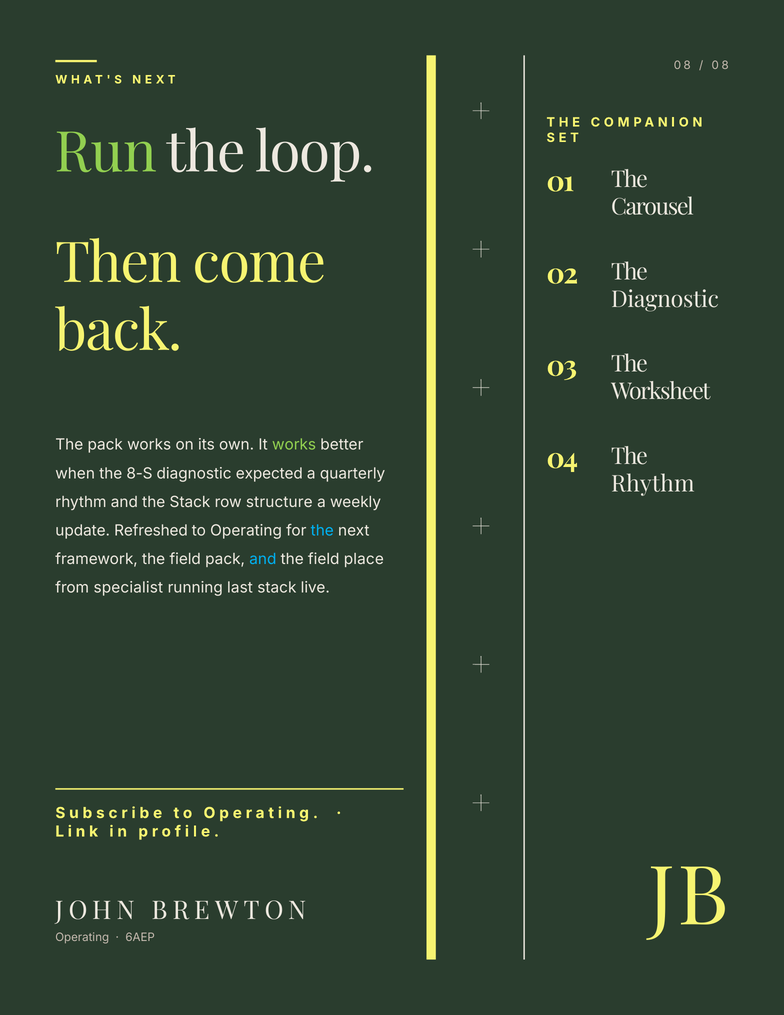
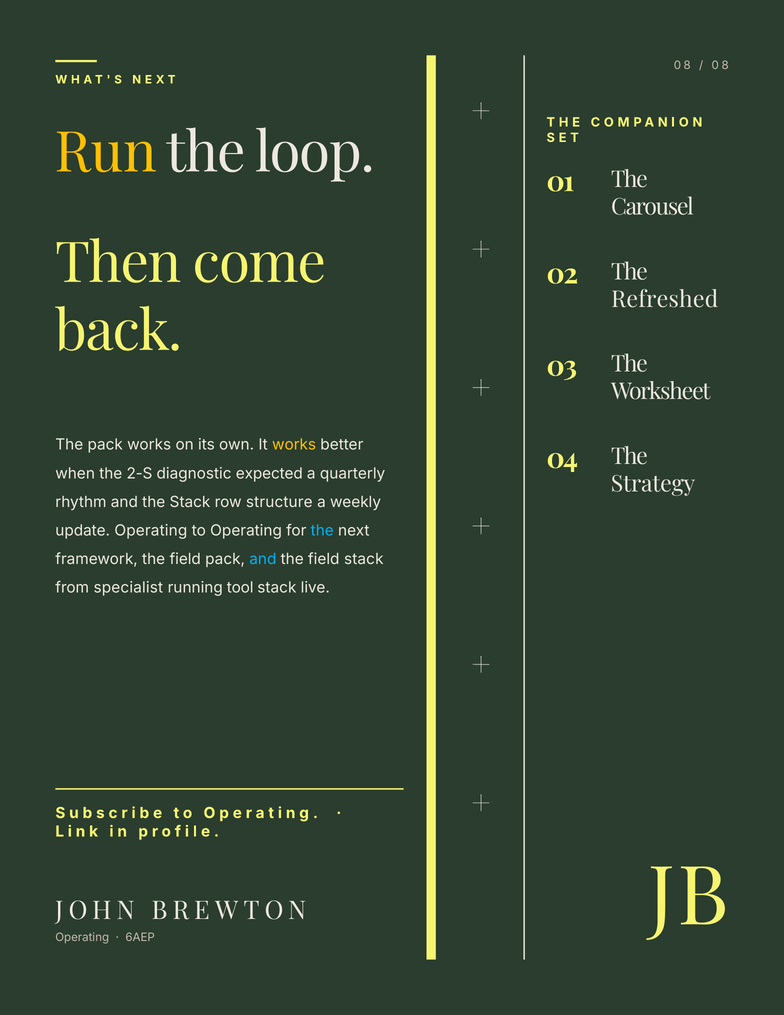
Run colour: light green -> yellow
Diagnostic at (665, 299): Diagnostic -> Refreshed
works at (294, 445) colour: light green -> yellow
8-S: 8-S -> 2-S
Rhythm at (653, 484): Rhythm -> Strategy
update Refreshed: Refreshed -> Operating
field place: place -> stack
last: last -> tool
